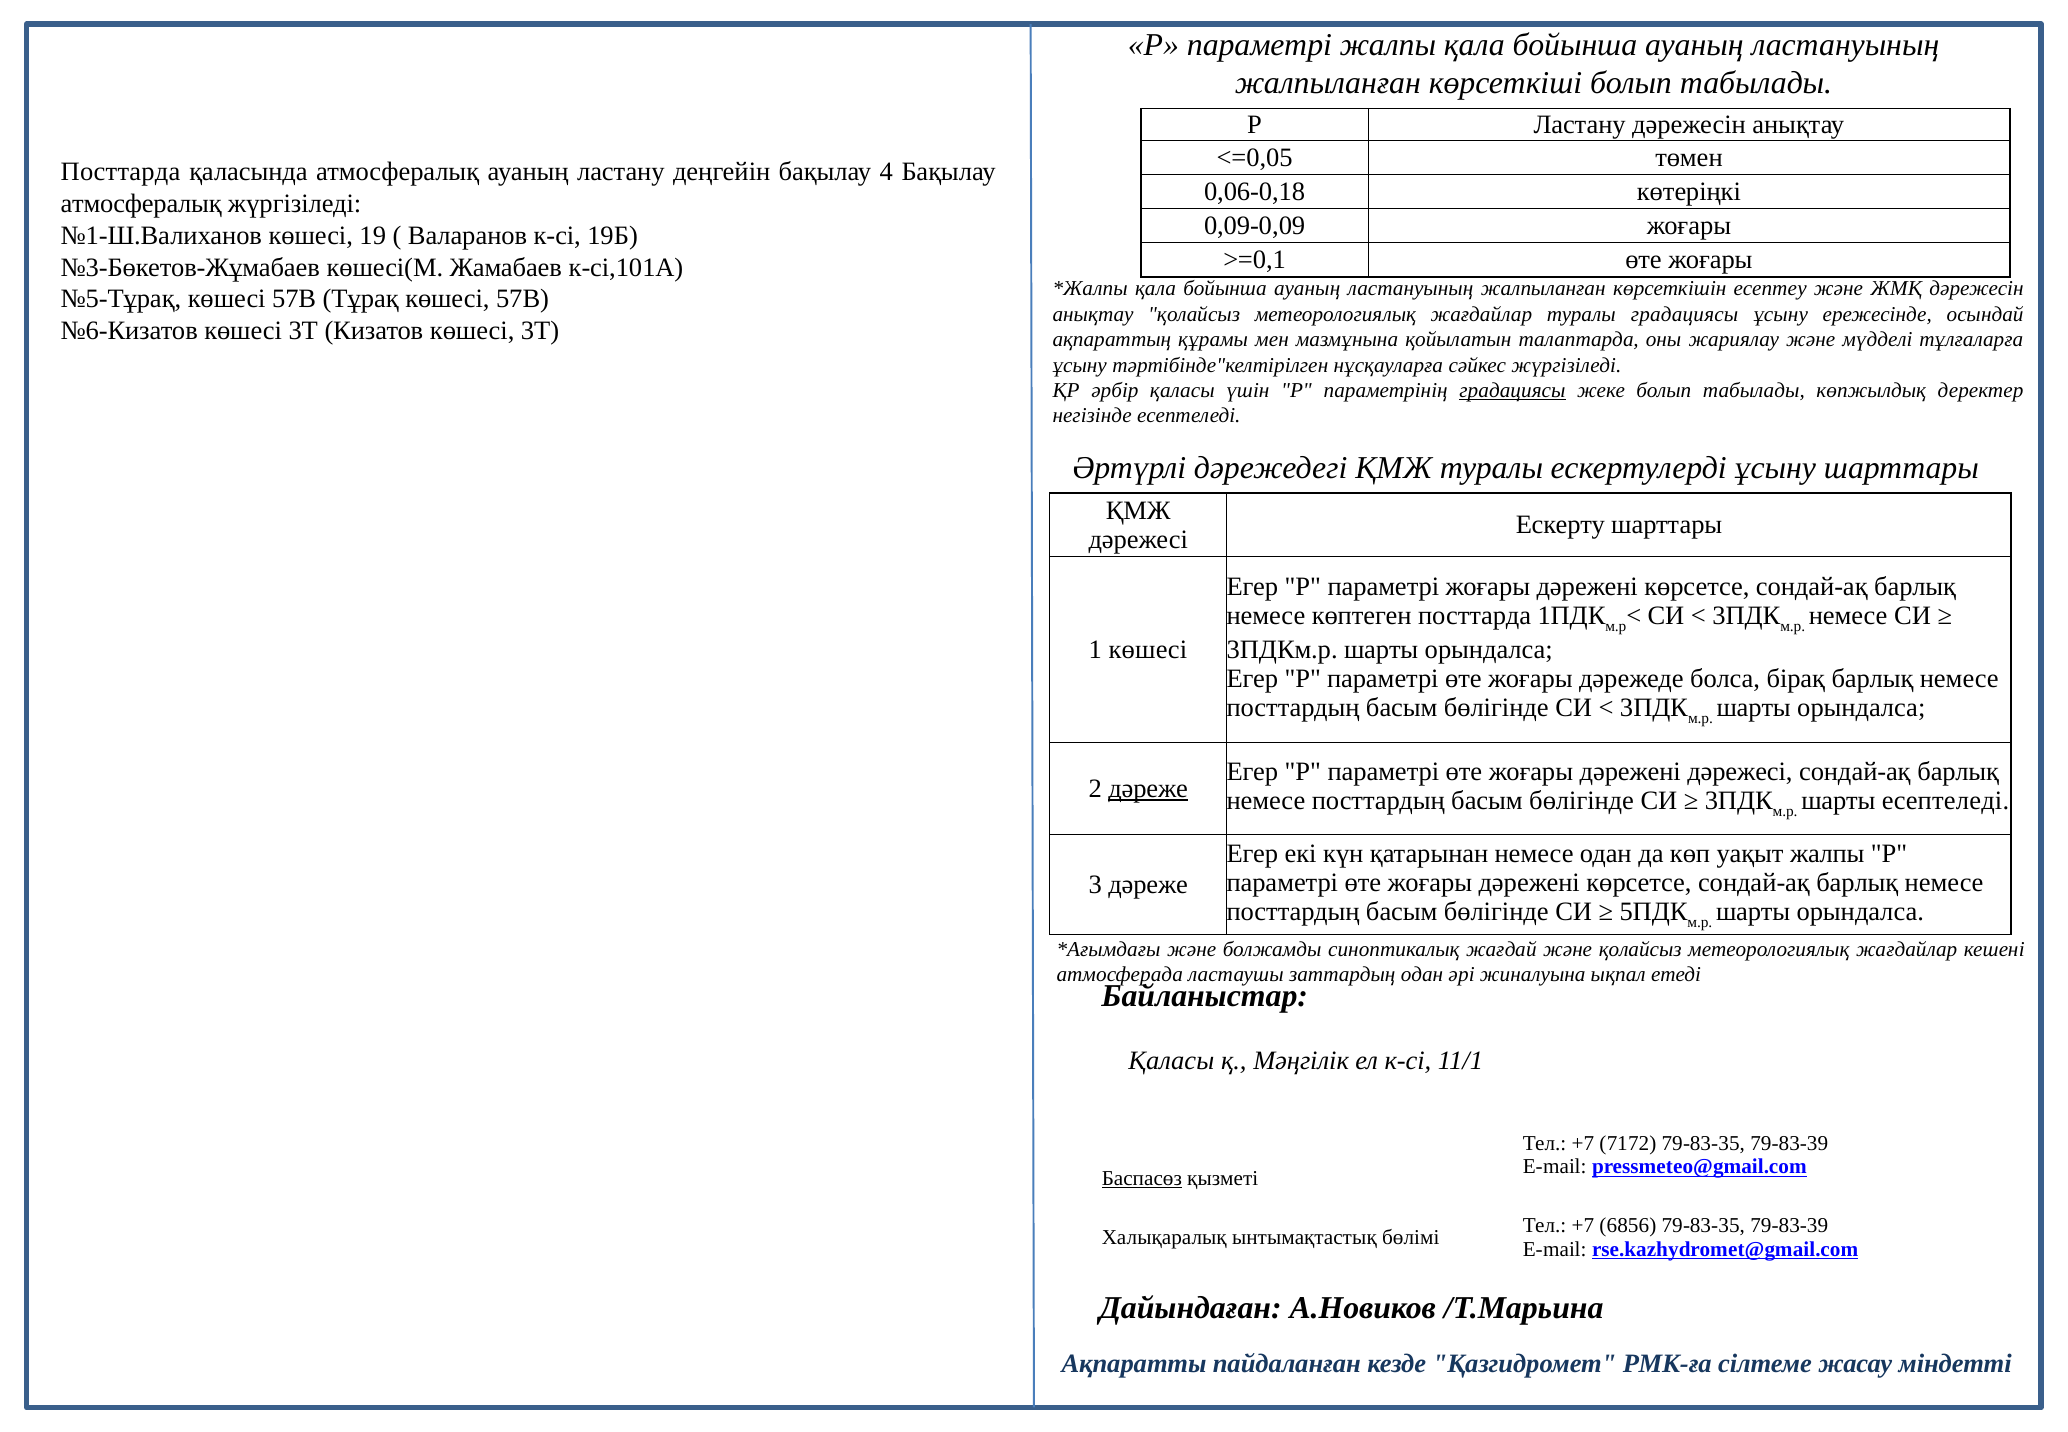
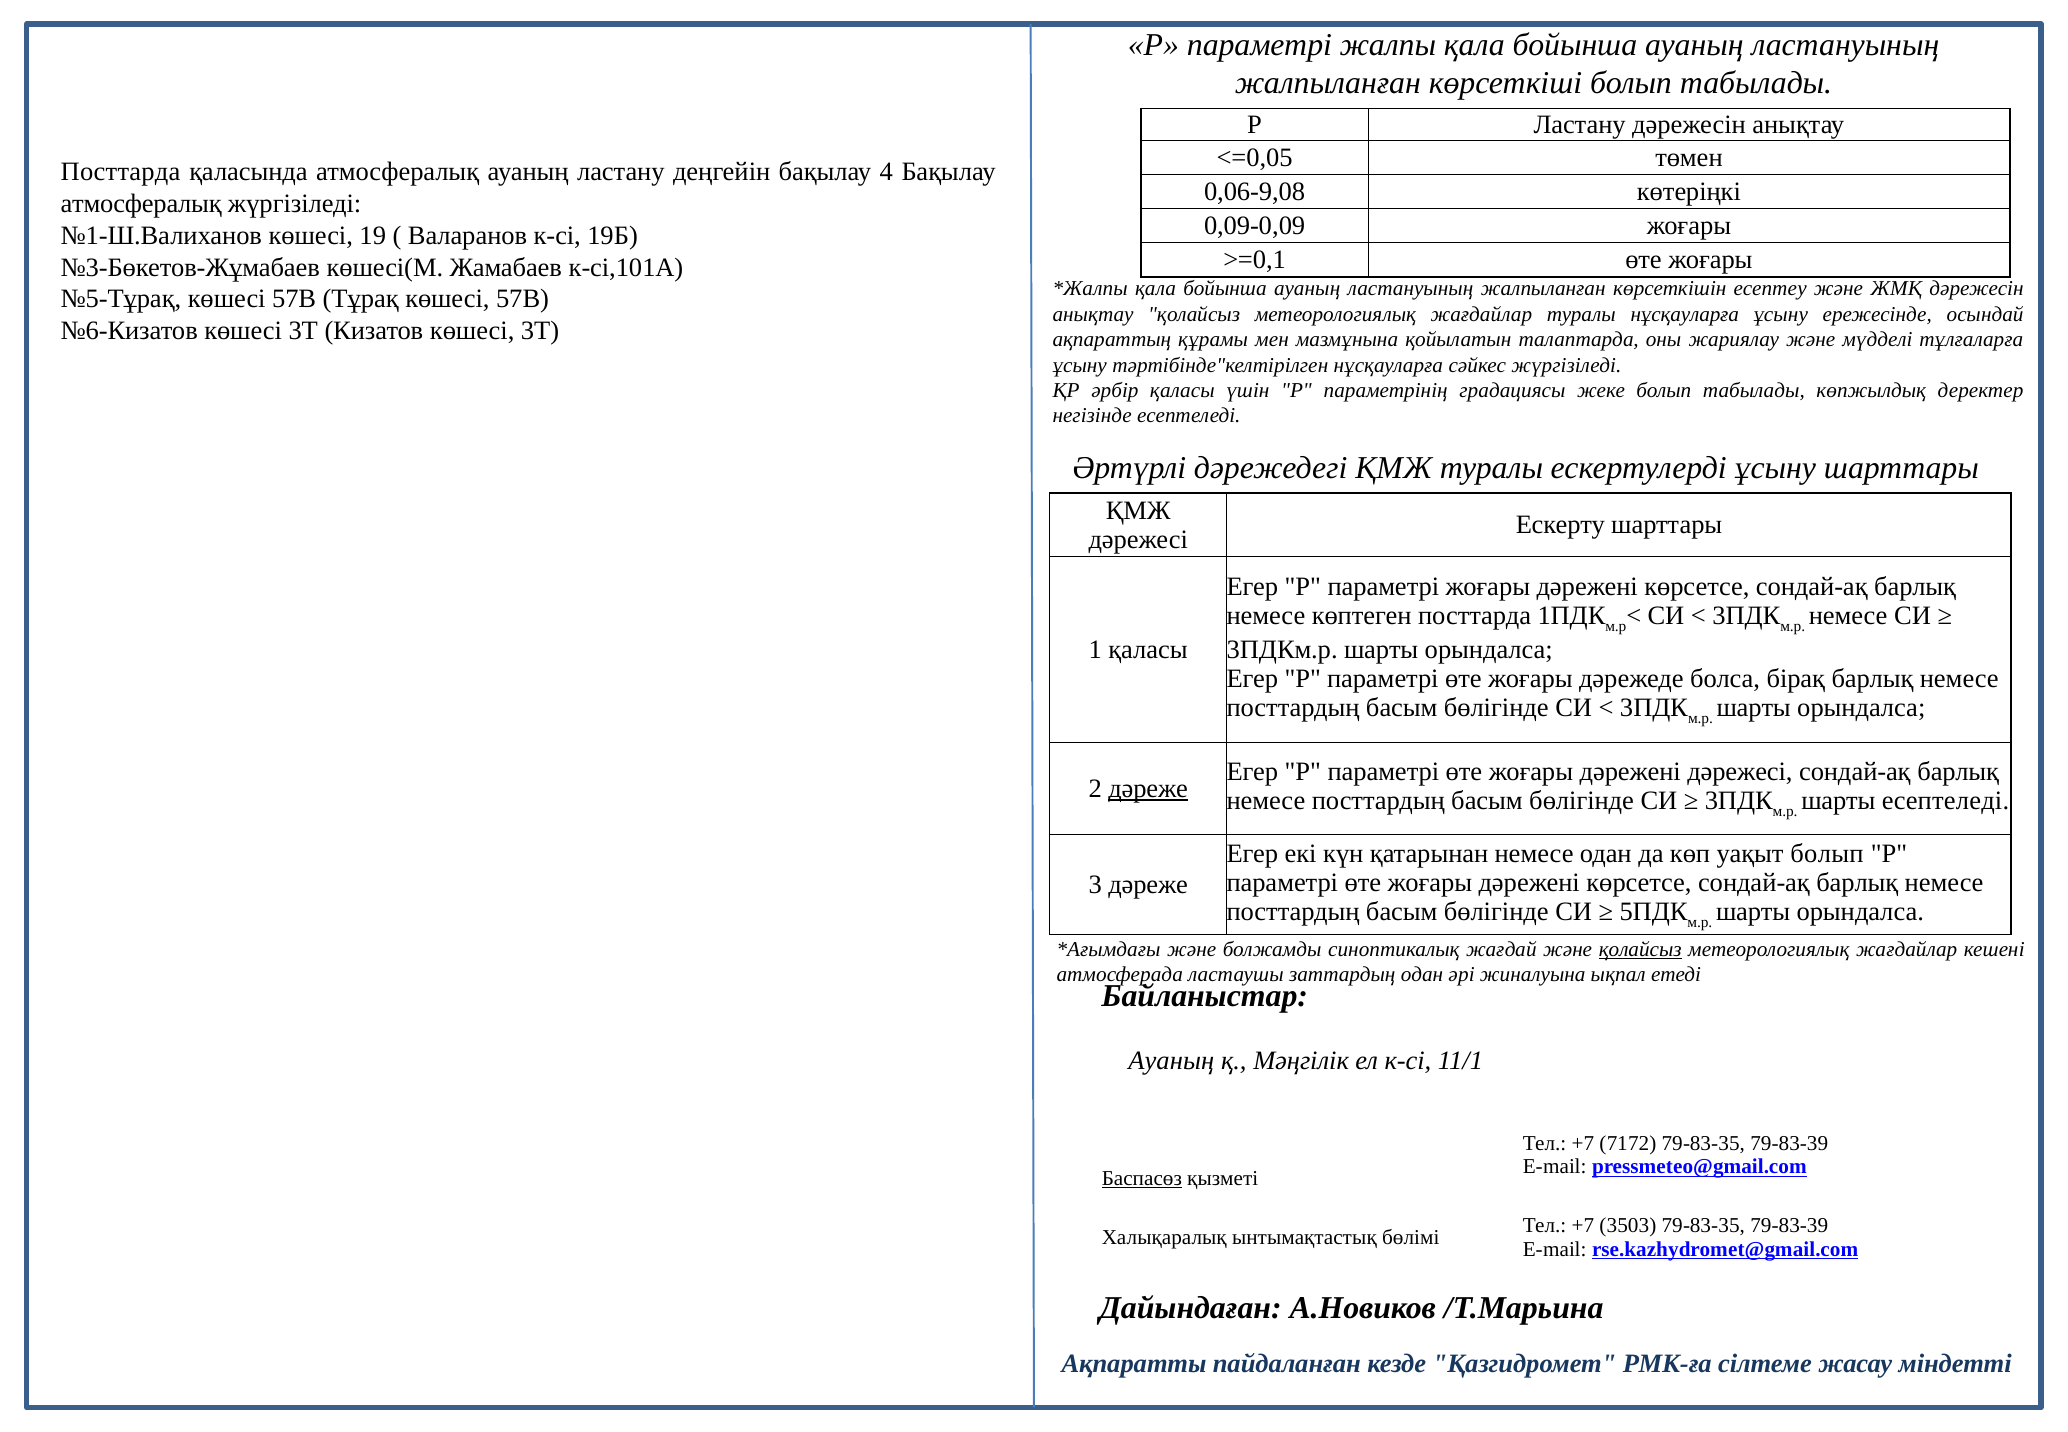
0,06-0,18: 0,06-0,18 -> 0,06-9,08
туралы градациясы: градациясы -> нұсқауларға
градациясы at (1512, 390) underline: present -> none
1 көшесі: көшесі -> қаласы
уақыт жалпы: жалпы -> болып
қолайсыз at (1640, 949) underline: none -> present
Қаласы at (1171, 1061): Қаласы -> Ауаның
6856: 6856 -> 3503
